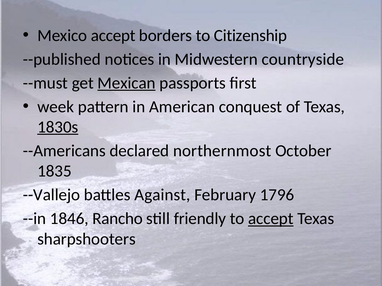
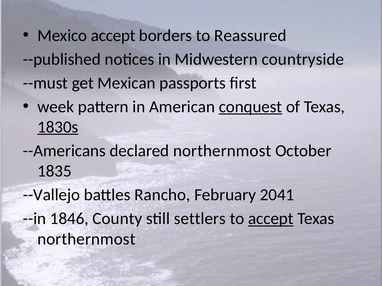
Citizenship: Citizenship -> Reassured
Mexican underline: present -> none
conquest underline: none -> present
Against: Against -> Rancho
1796: 1796 -> 2041
Rancho: Rancho -> County
friendly: friendly -> settlers
sharpshooters at (86, 239): sharpshooters -> northernmost
